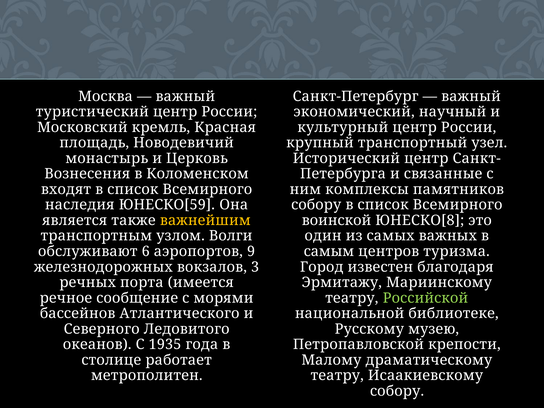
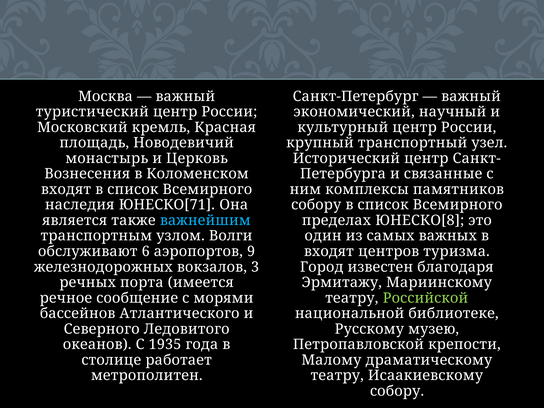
ЮНЕСКО[59: ЮНЕСКО[59 -> ЮНЕСКО[71
важнейшим colour: yellow -> light blue
воинской: воинской -> пределах
самым at (329, 251): самым -> входят
